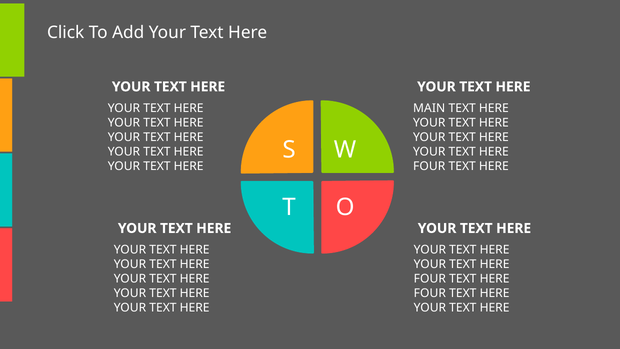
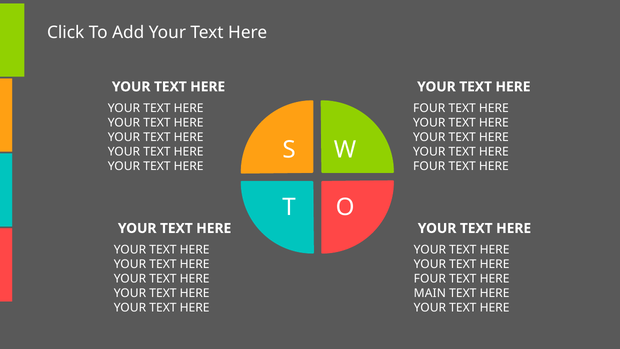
MAIN at (429, 108): MAIN -> FOUR
FOUR at (430, 293): FOUR -> MAIN
